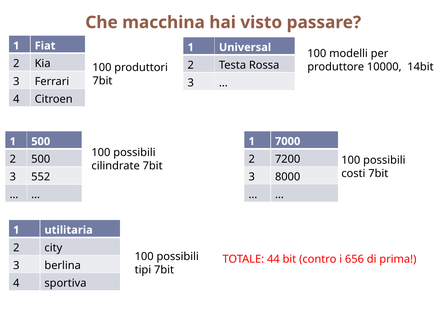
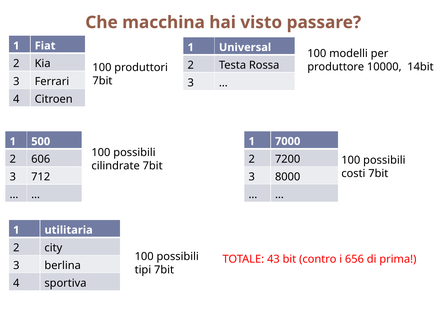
2 500: 500 -> 606
552: 552 -> 712
44: 44 -> 43
